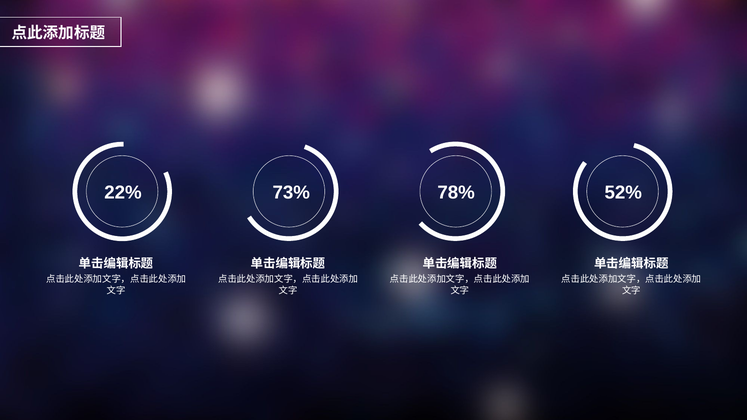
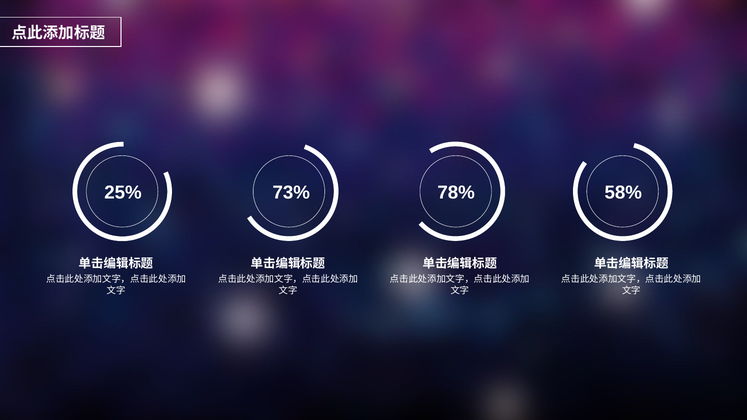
22%: 22% -> 25%
52%: 52% -> 58%
